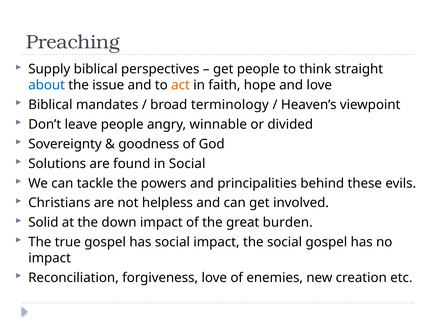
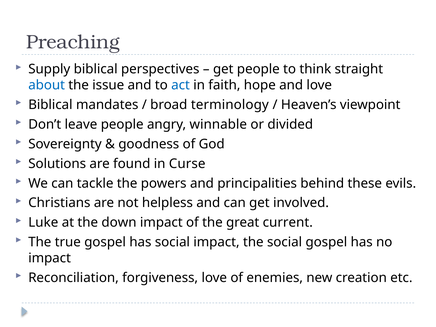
act colour: orange -> blue
in Social: Social -> Curse
Solid: Solid -> Luke
burden: burden -> current
